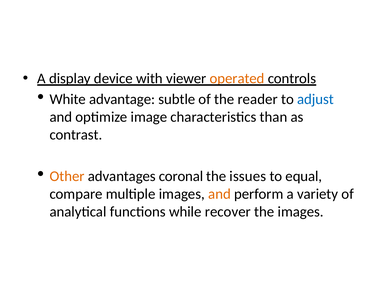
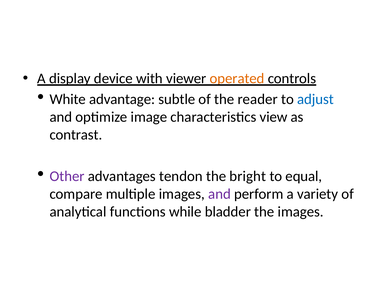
than: than -> view
Other colour: orange -> purple
coronal: coronal -> tendon
issues: issues -> bright
and at (219, 194) colour: orange -> purple
recover: recover -> bladder
